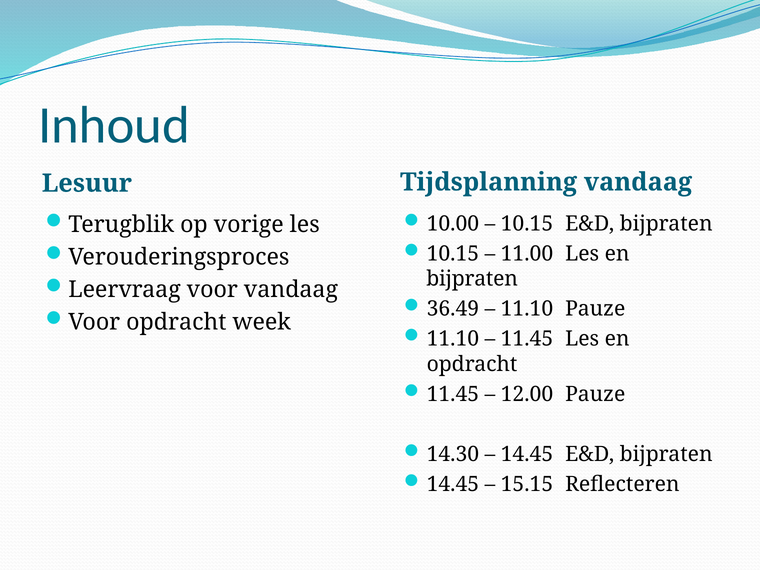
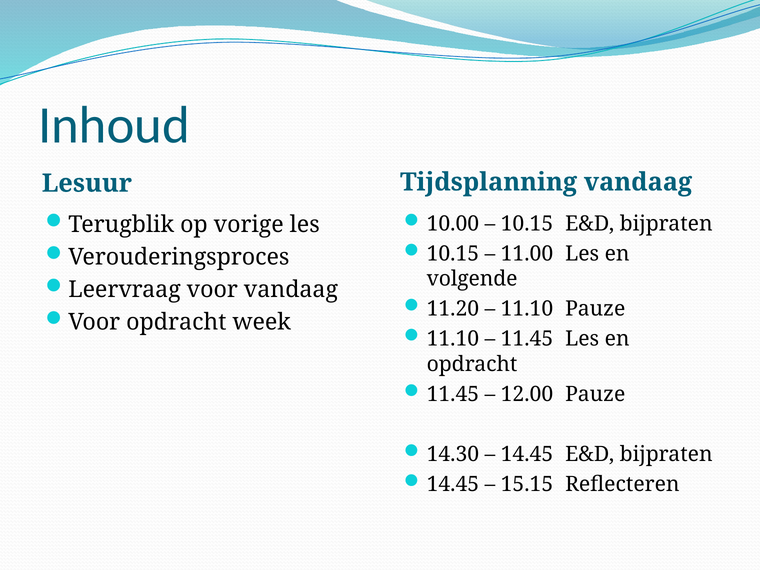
bijpraten at (472, 279): bijpraten -> volgende
36.49: 36.49 -> 11.20
